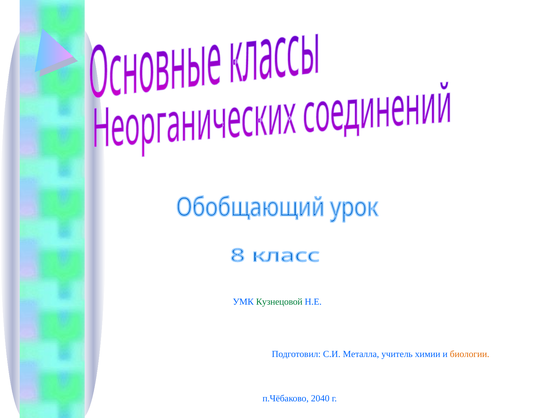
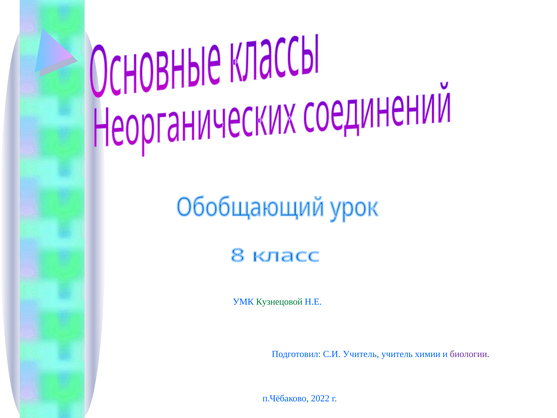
С.И Металла: Металла -> Учитель
биологии colour: orange -> purple
2040: 2040 -> 2022
